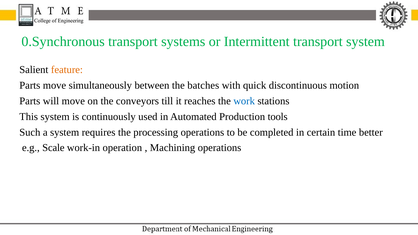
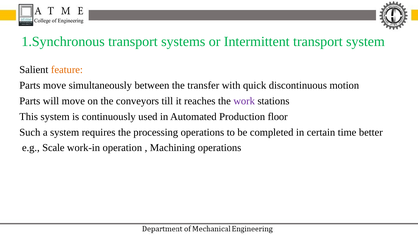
0.Synchronous: 0.Synchronous -> 1.Synchronous
batches: batches -> transfer
work colour: blue -> purple
tools: tools -> floor
